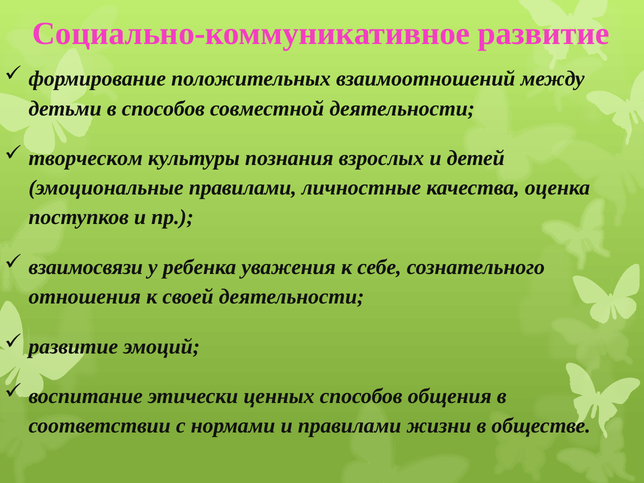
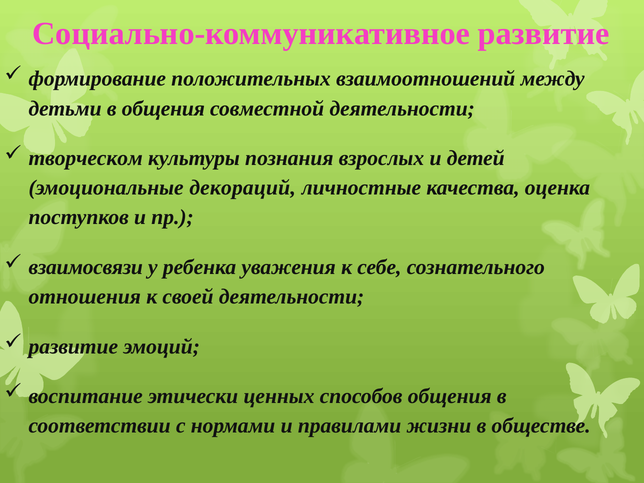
в способов: способов -> общения
эмоциональные правилами: правилами -> декораций
